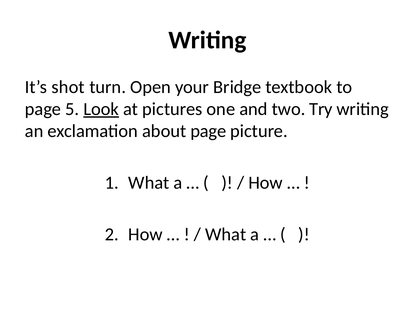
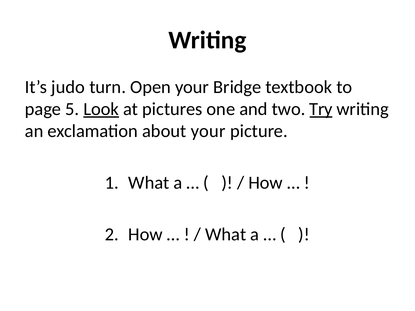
shot: shot -> judo
Try underline: none -> present
about page: page -> your
